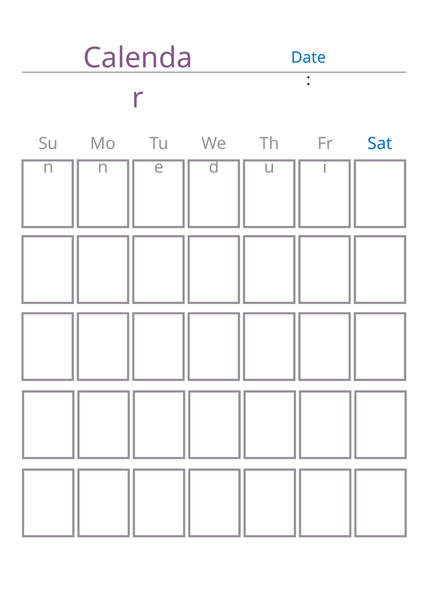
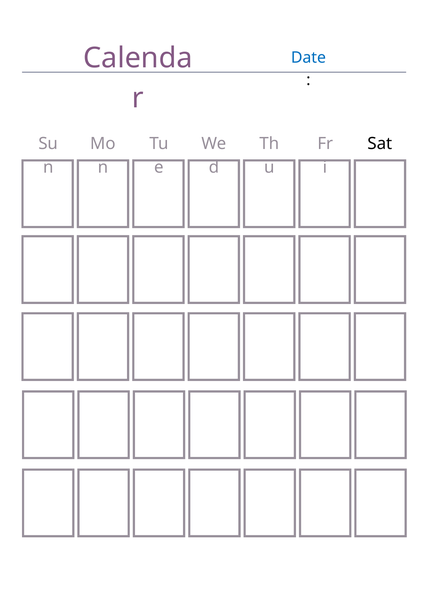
Sat colour: blue -> black
